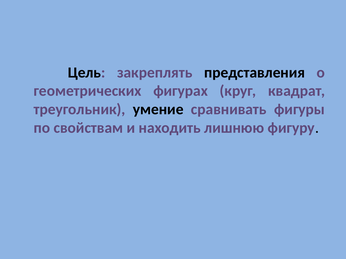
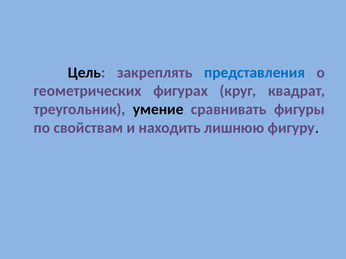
представления colour: black -> blue
